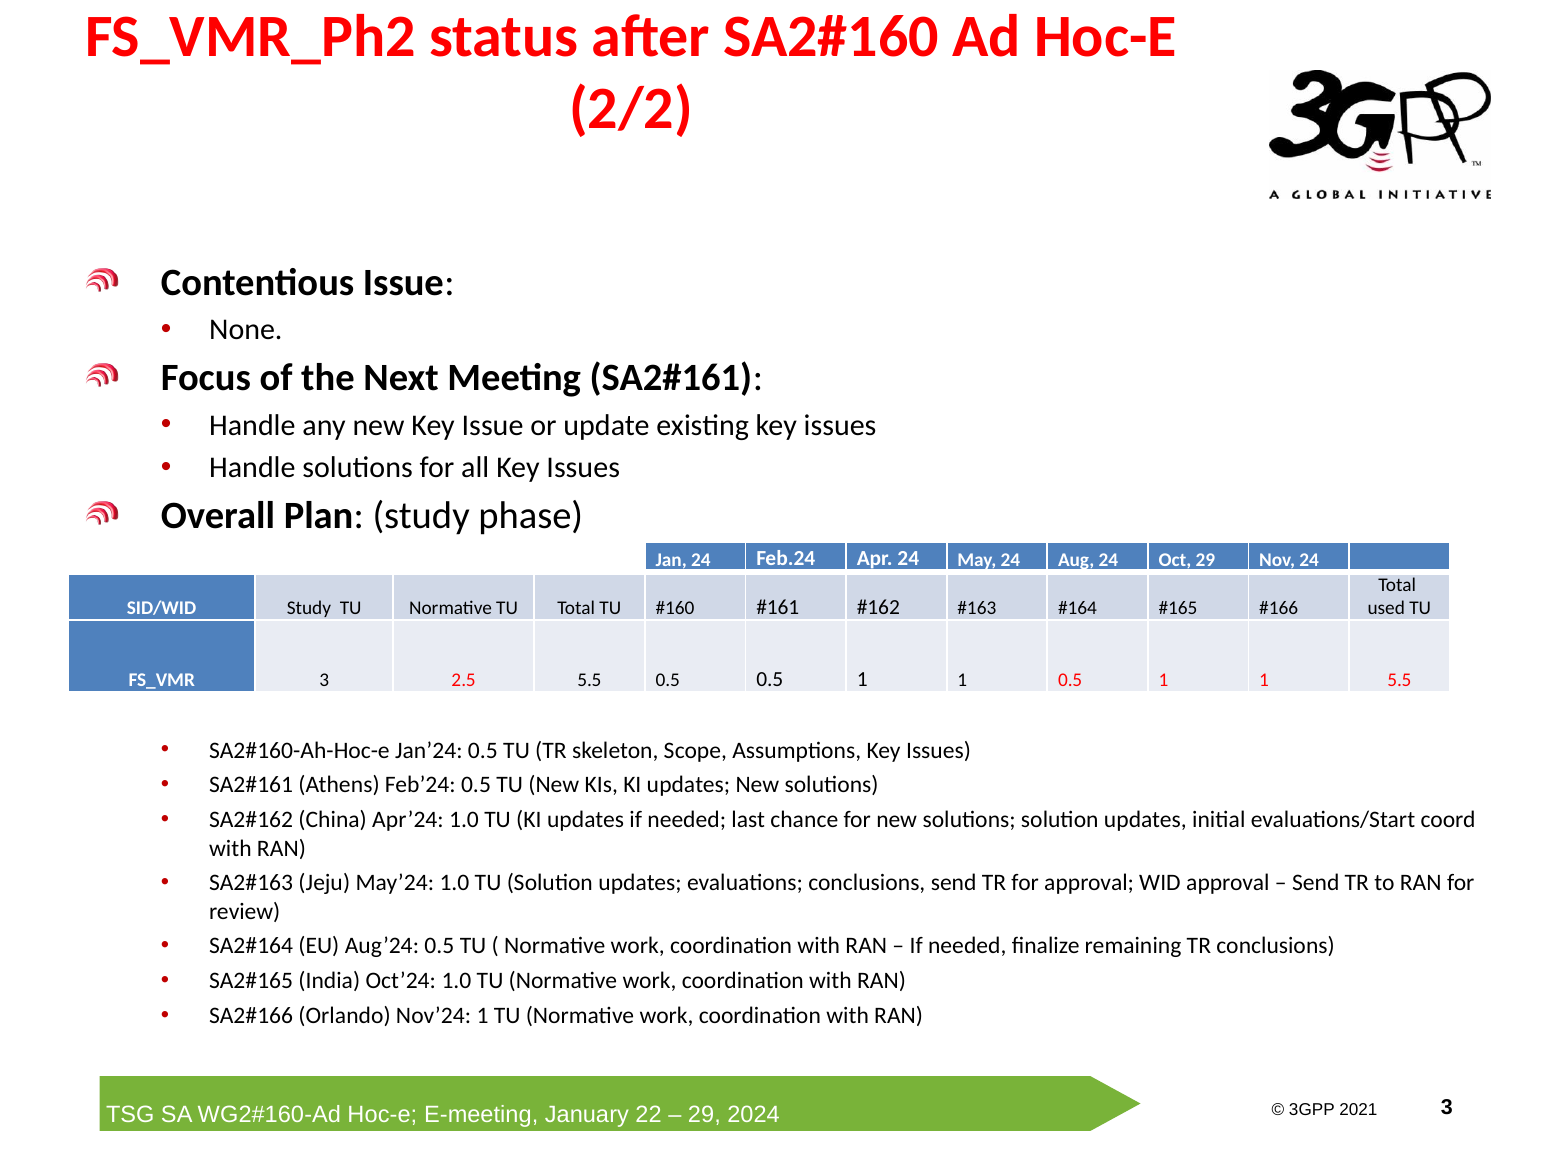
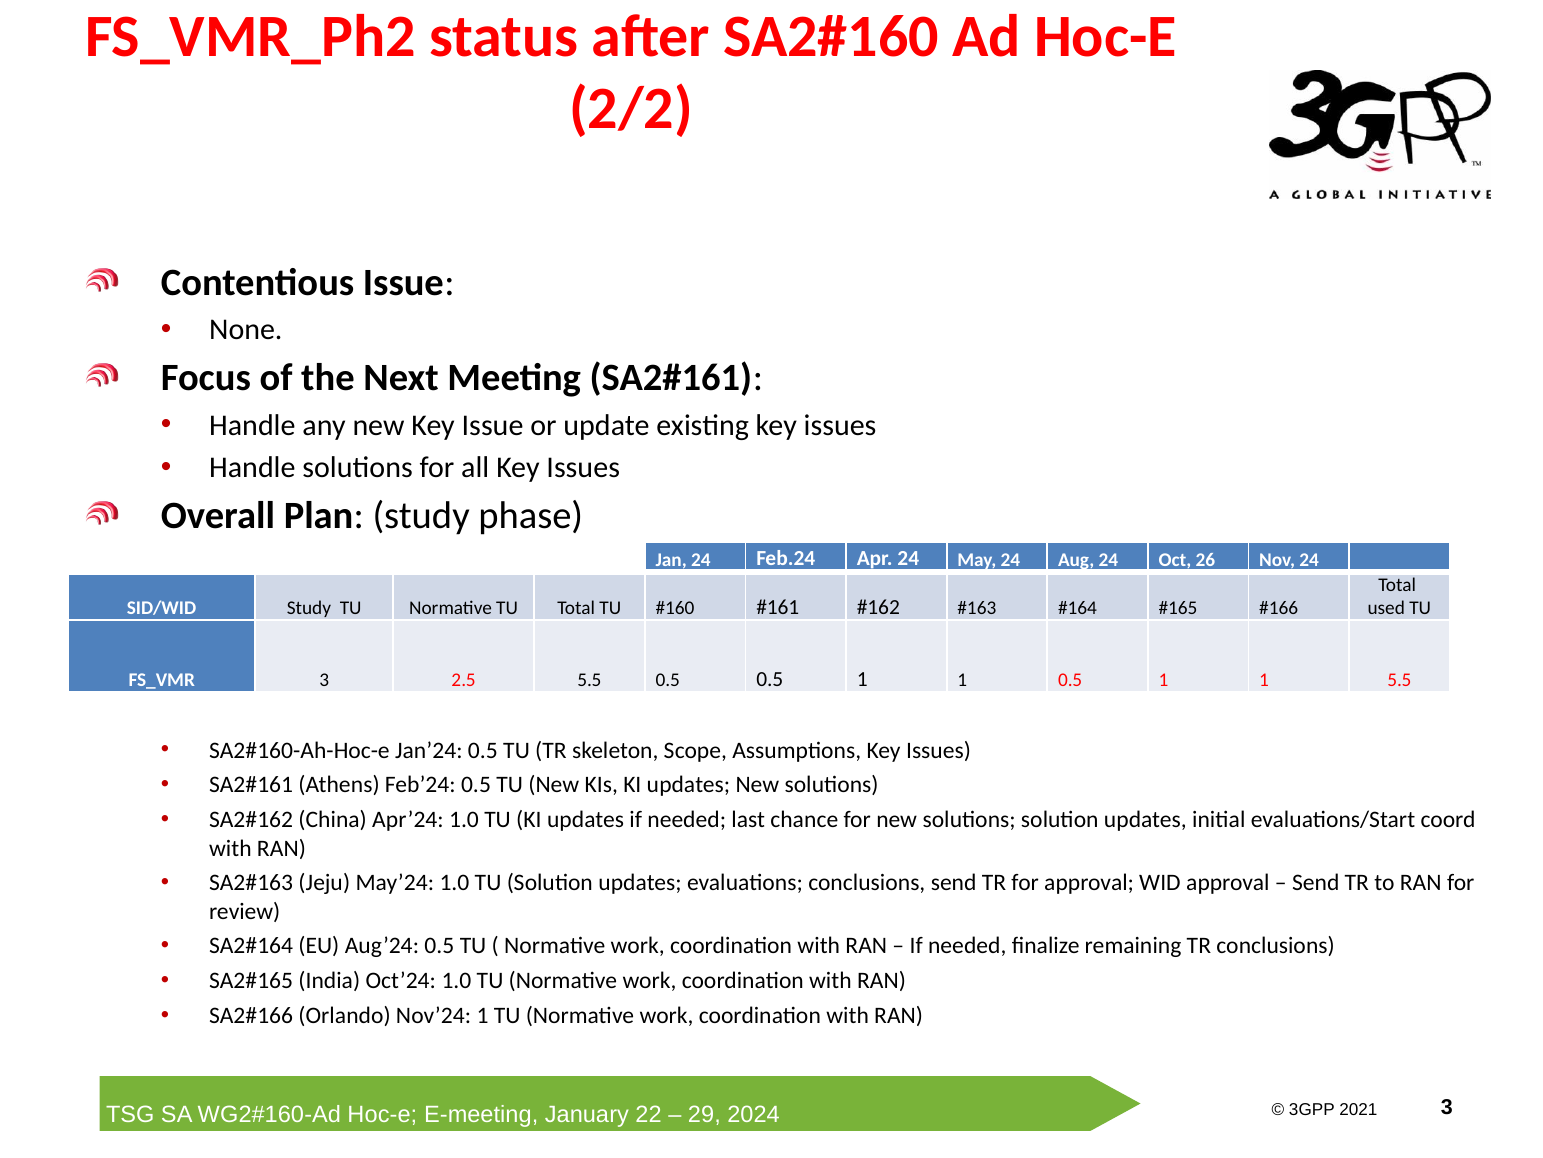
Oct 29: 29 -> 26
